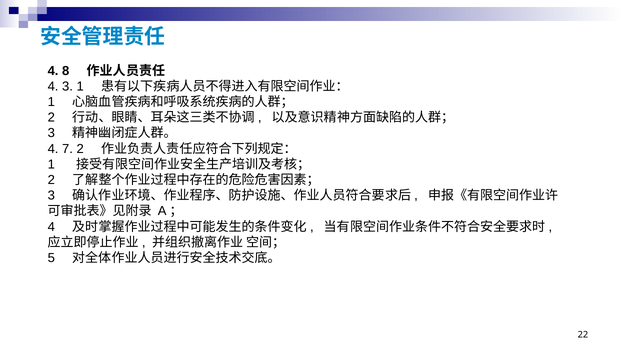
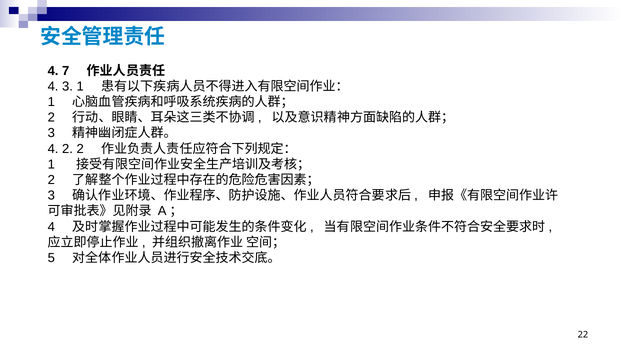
8: 8 -> 7
4 7: 7 -> 2
